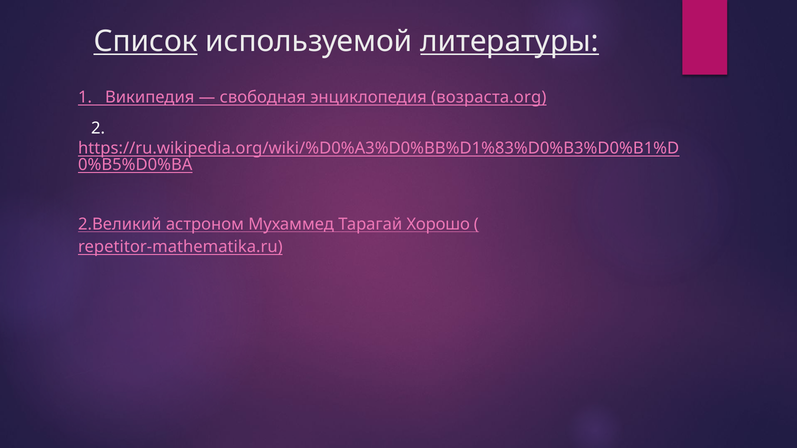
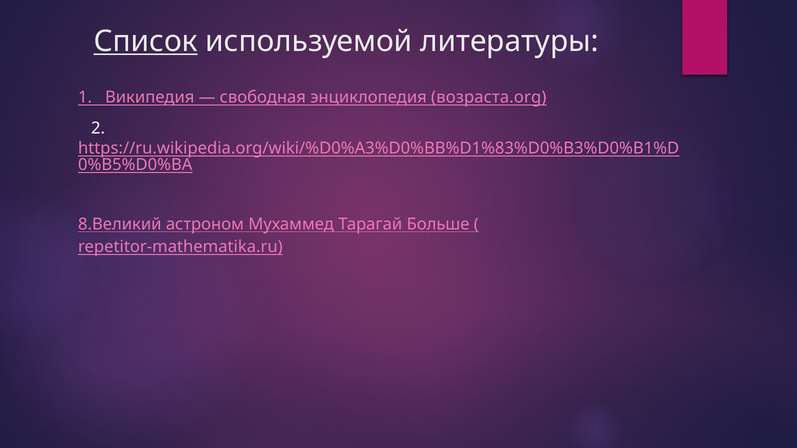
литературы underline: present -> none
2.Великий: 2.Великий -> 8.Великий
Хорошо: Хорошо -> Больше
